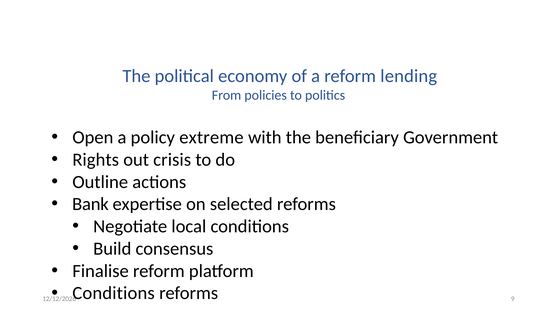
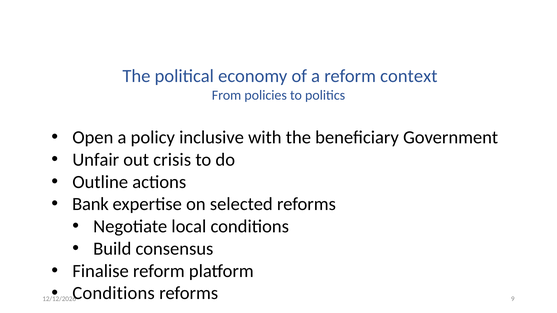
lending: lending -> context
extreme: extreme -> inclusive
Rights: Rights -> Unfair
